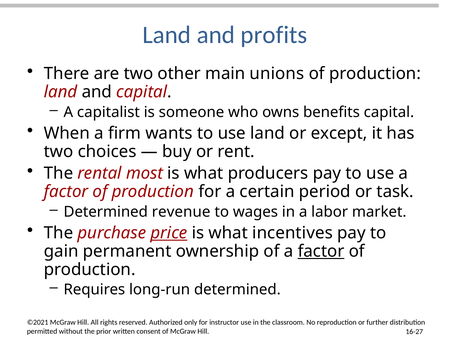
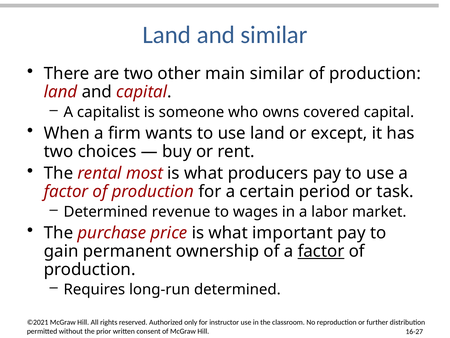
and profits: profits -> similar
main unions: unions -> similar
benefits: benefits -> covered
price underline: present -> none
incentives: incentives -> important
